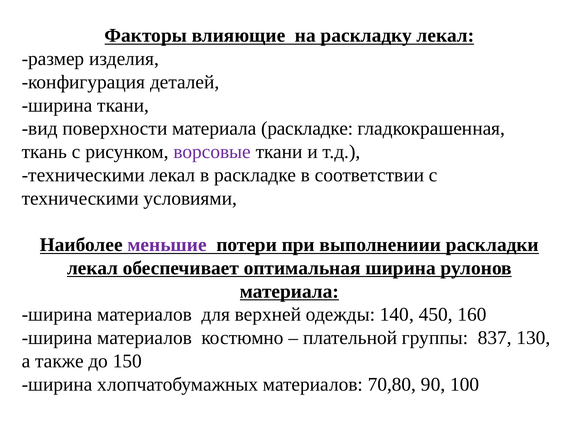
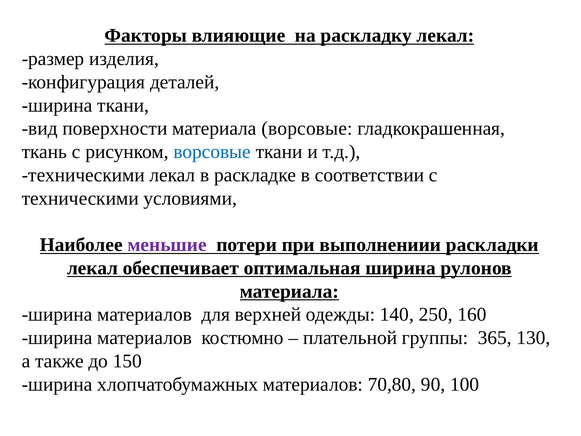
материала раскладке: раскладке -> ворсовые
ворсовые at (212, 152) colour: purple -> blue
450: 450 -> 250
837: 837 -> 365
